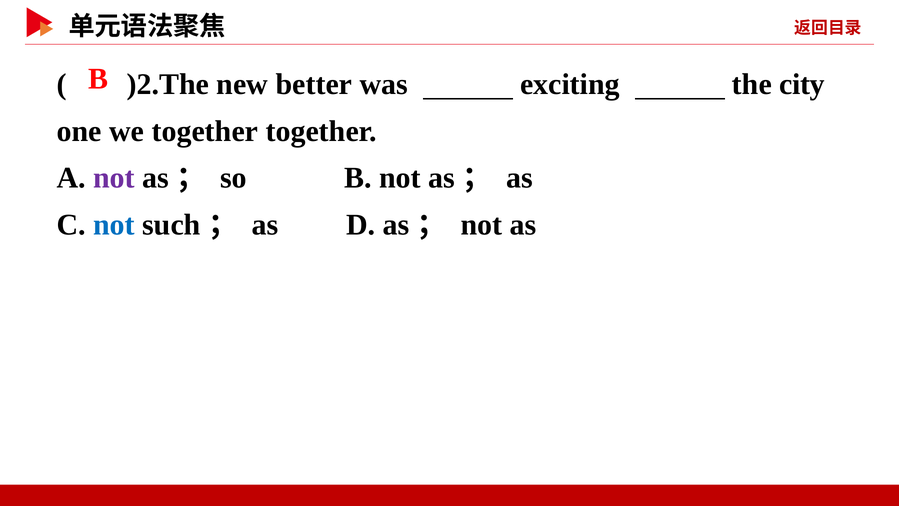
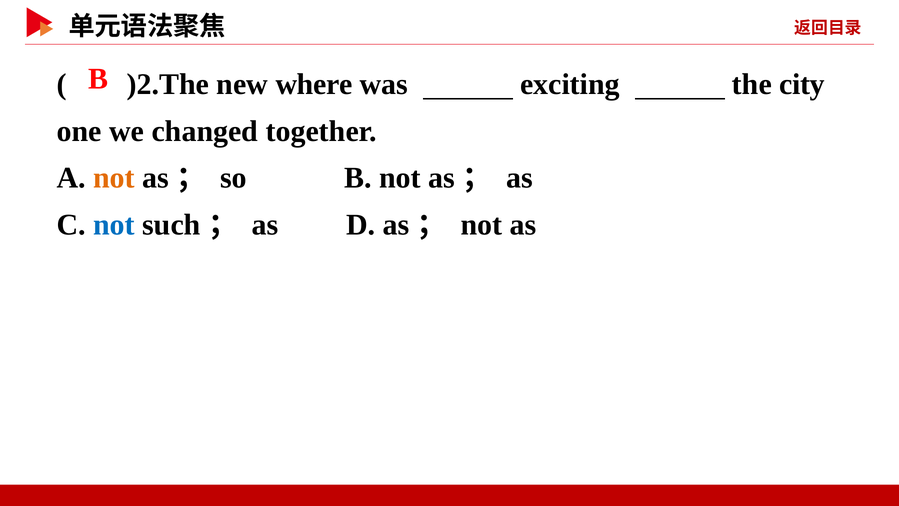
better: better -> where
we together: together -> changed
not at (114, 178) colour: purple -> orange
